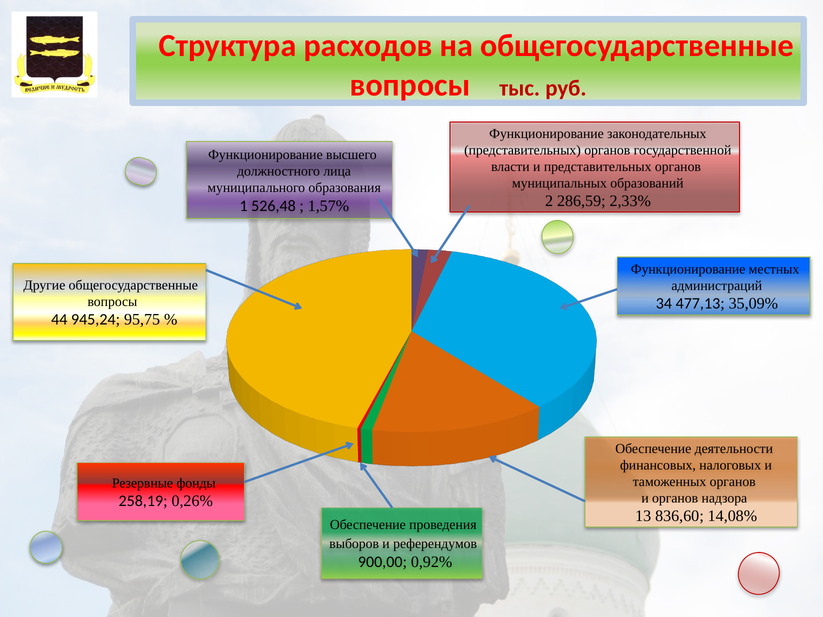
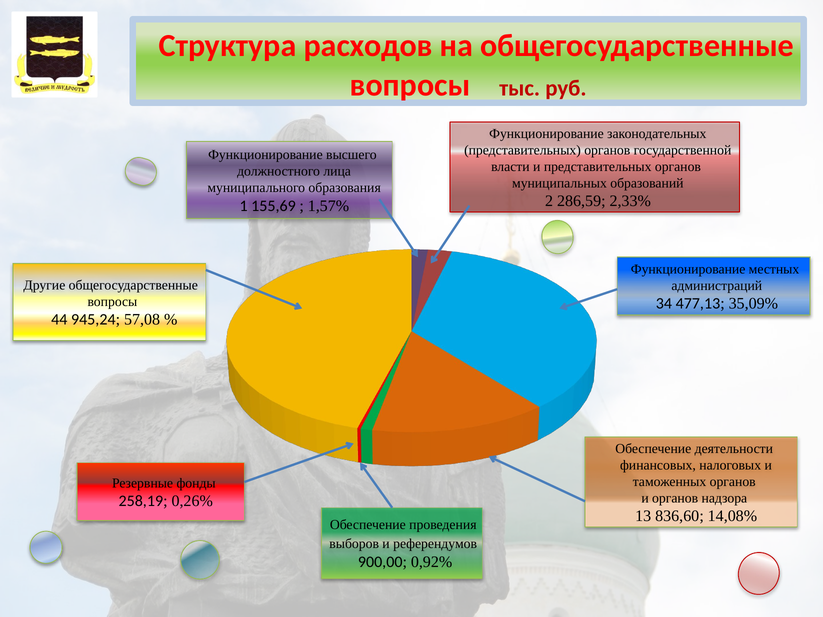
526,48: 526,48 -> 155,69
95,75: 95,75 -> 57,08
